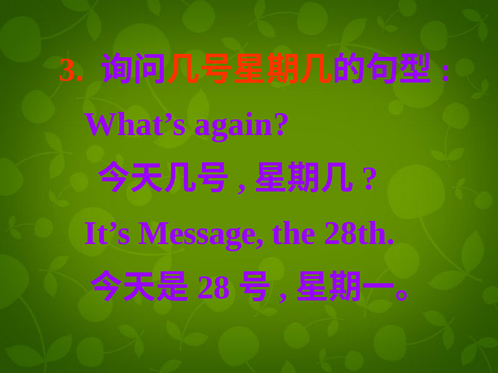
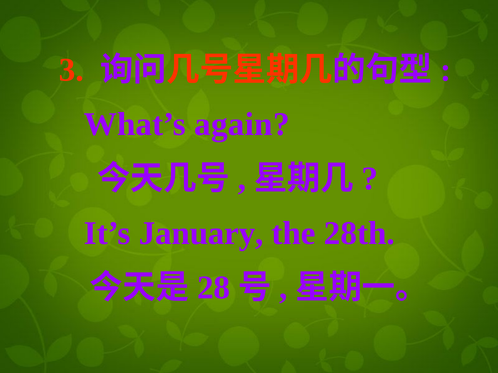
Message: Message -> January
